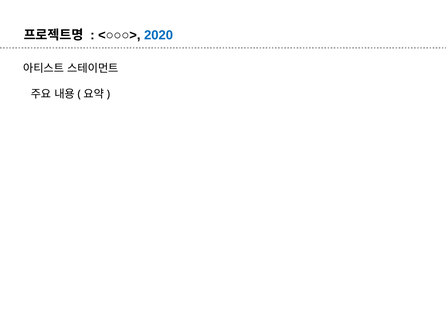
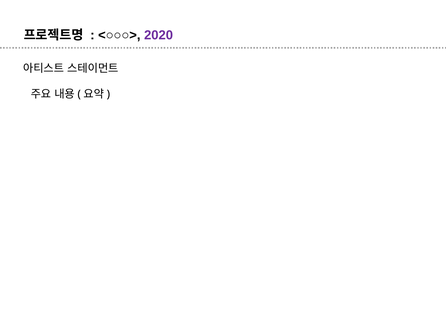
2020 colour: blue -> purple
